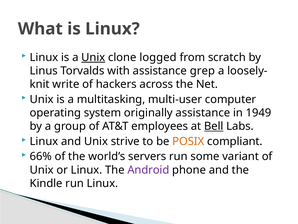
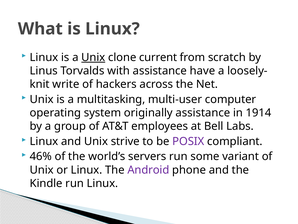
logged: logged -> current
grep: grep -> have
1949: 1949 -> 1914
Bell underline: present -> none
POSIX colour: orange -> purple
66%: 66% -> 46%
